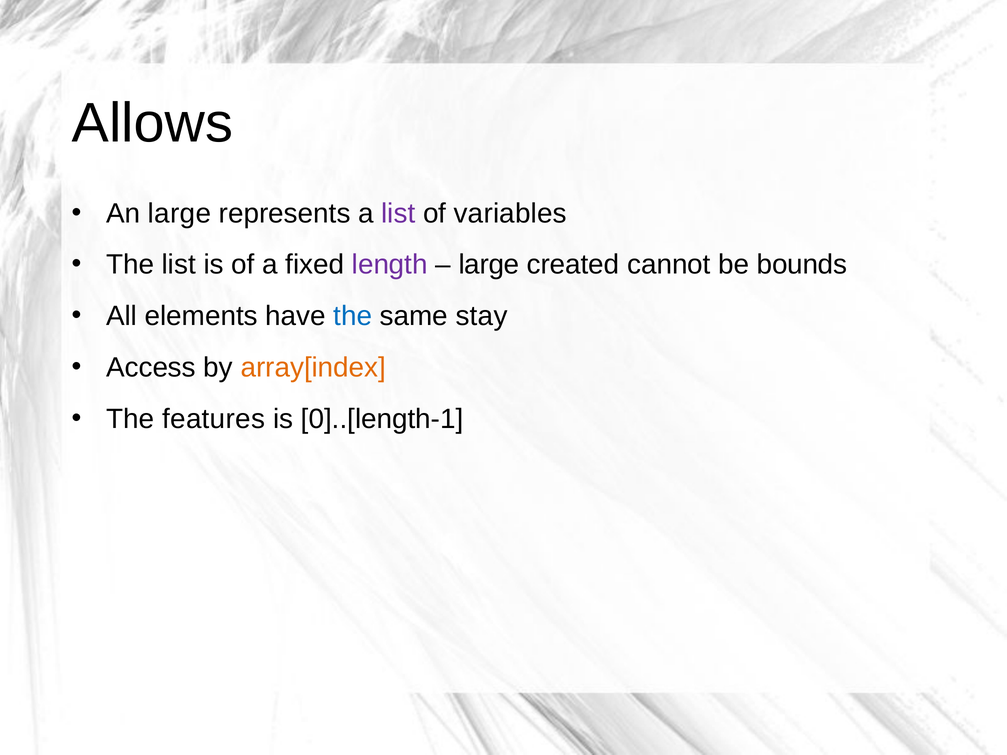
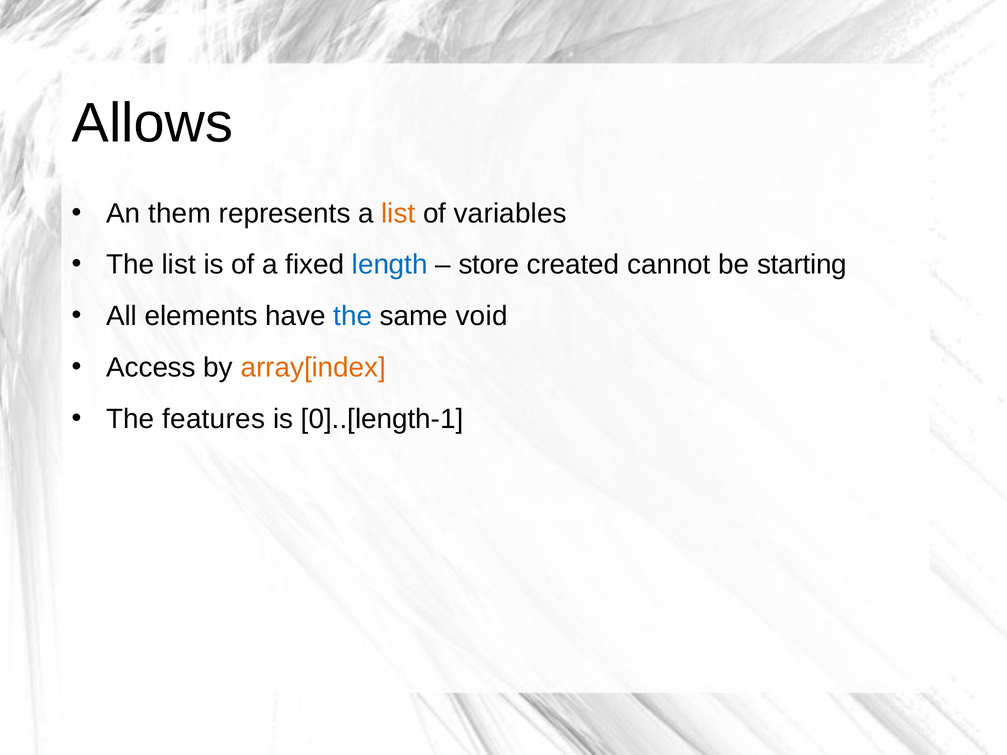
An large: large -> them
list at (398, 213) colour: purple -> orange
length colour: purple -> blue
large at (489, 265): large -> store
bounds: bounds -> starting
stay: stay -> void
